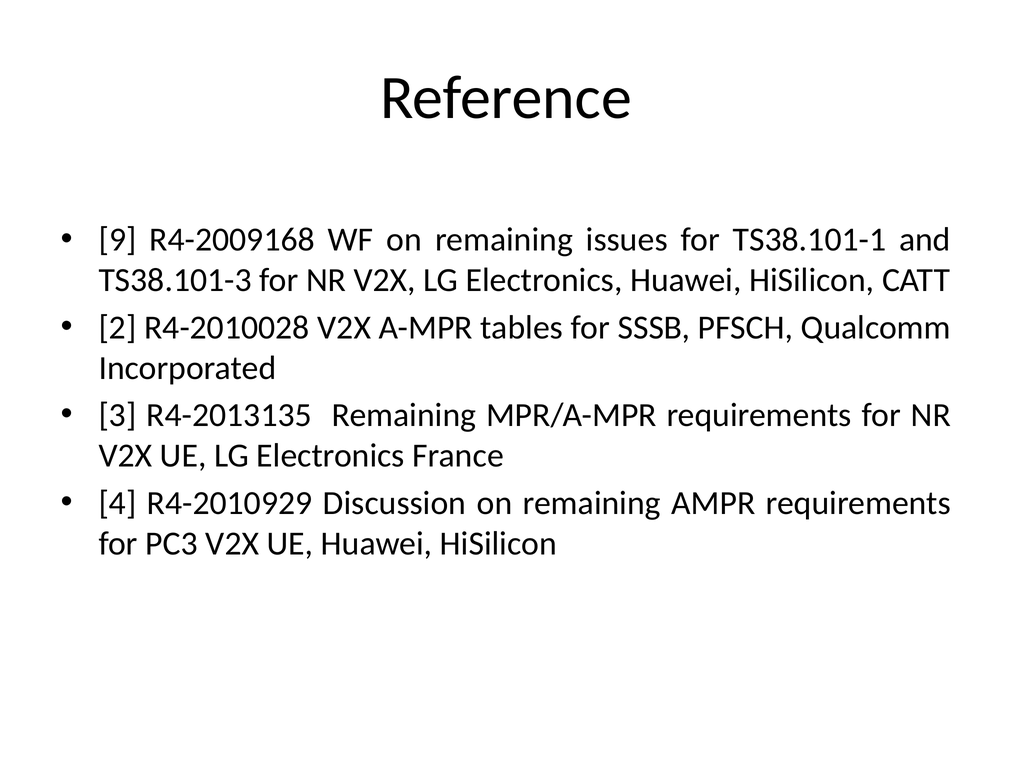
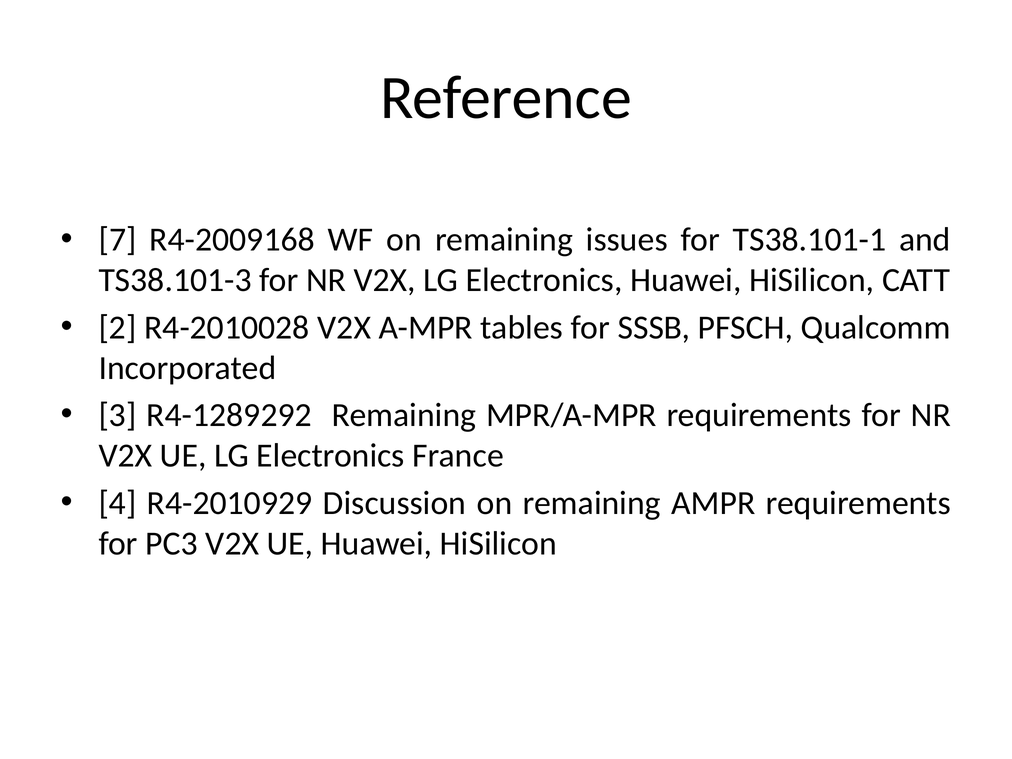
9: 9 -> 7
R4-2013135: R4-2013135 -> R4-1289292
